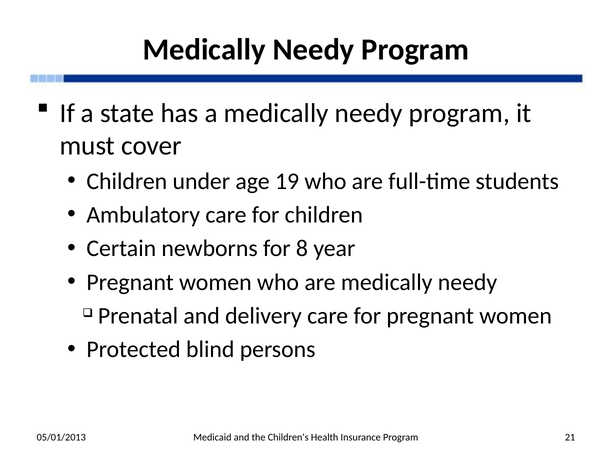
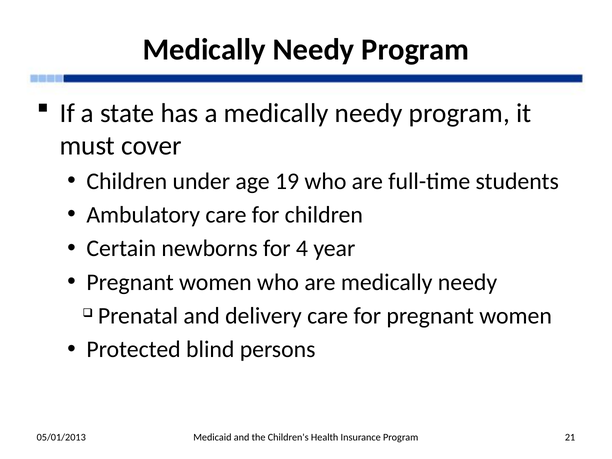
8: 8 -> 4
